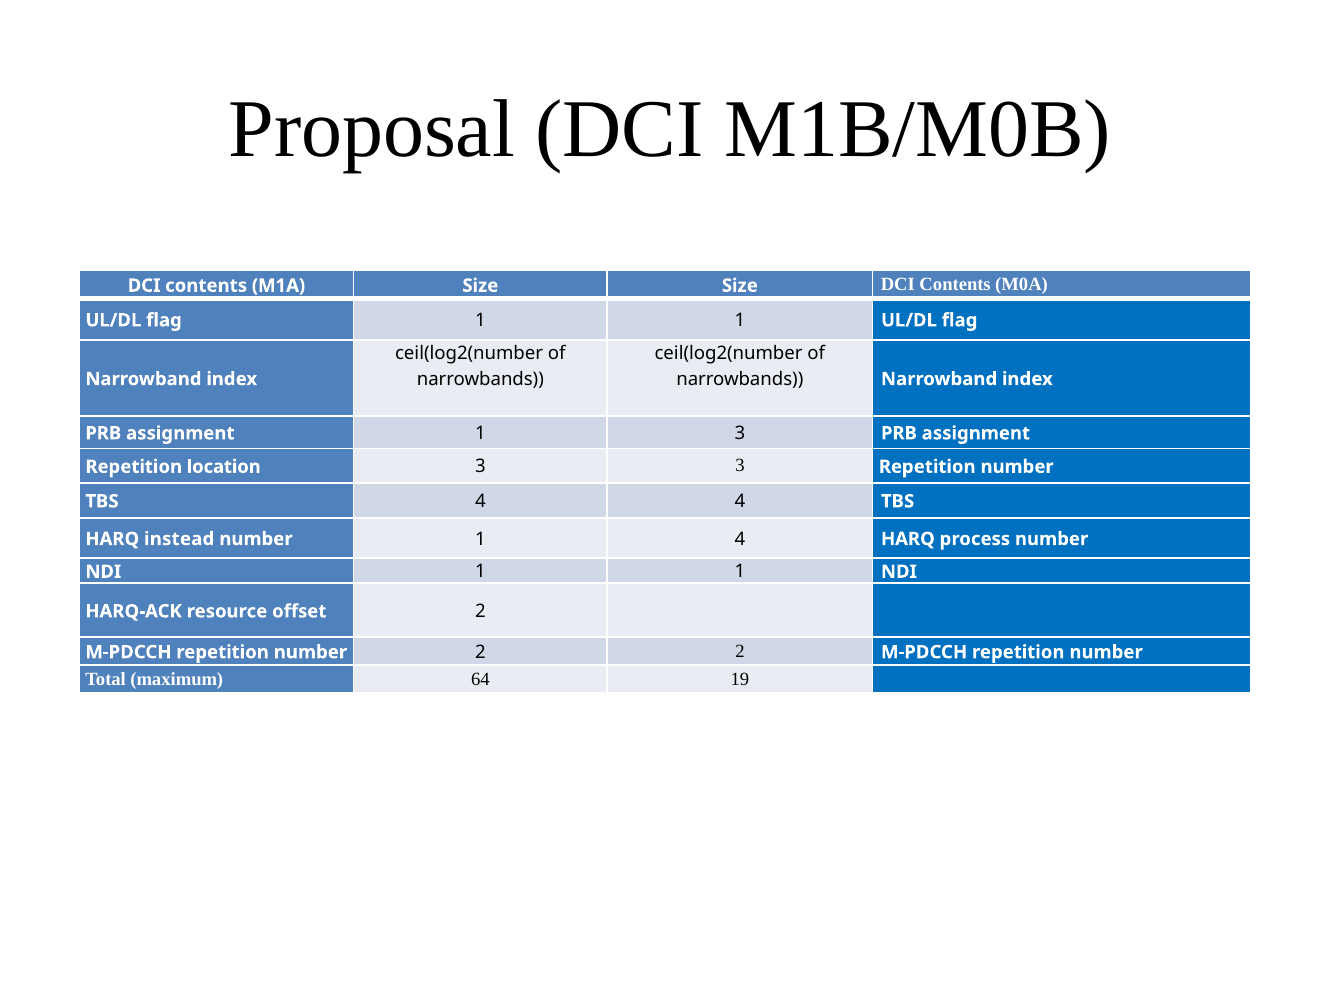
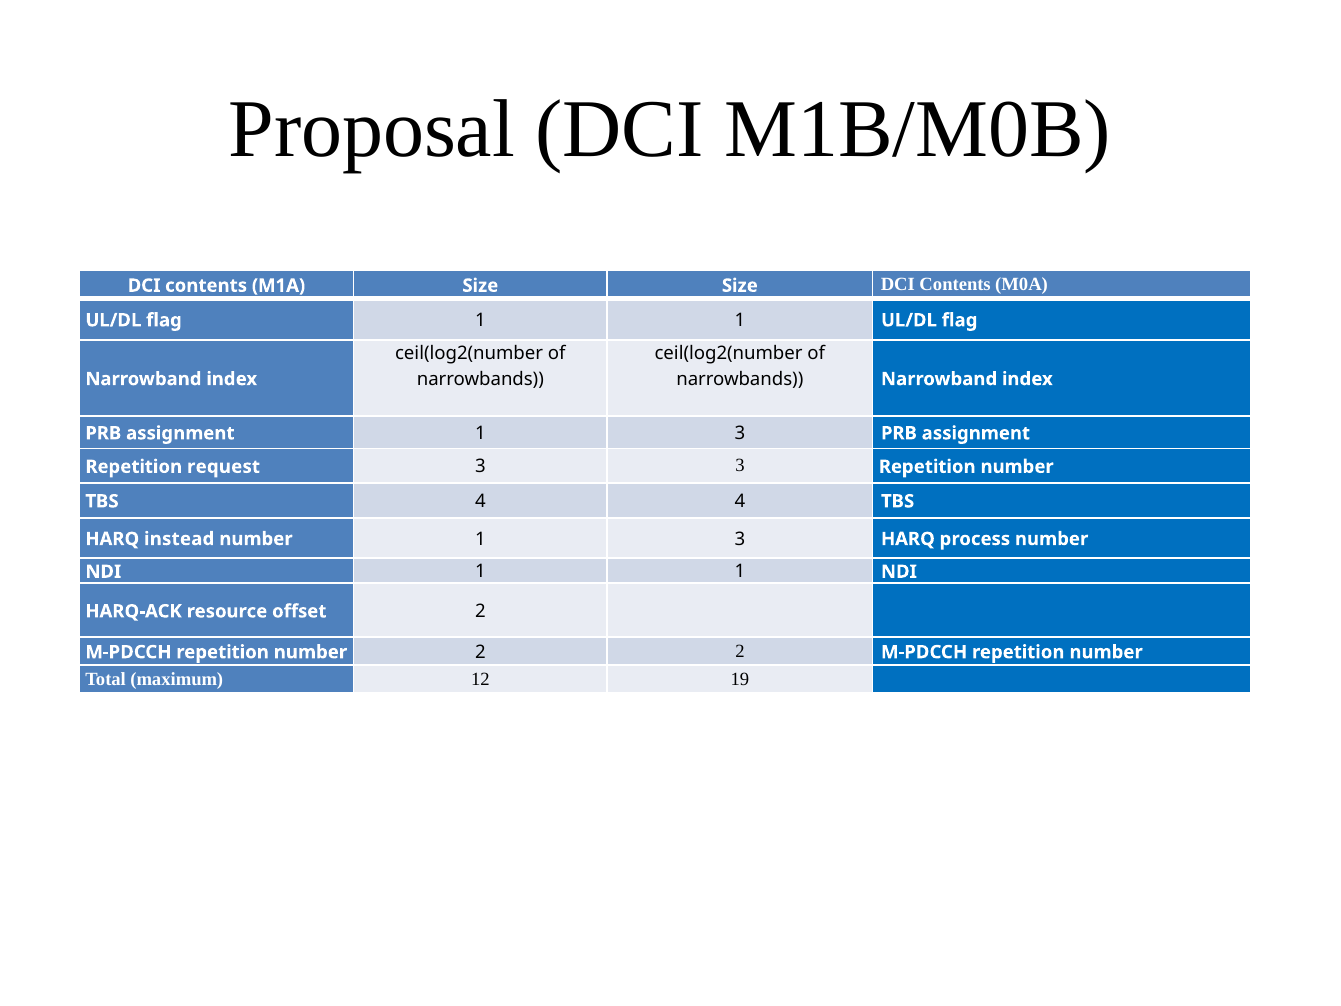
location: location -> request
number 1 4: 4 -> 3
64: 64 -> 12
